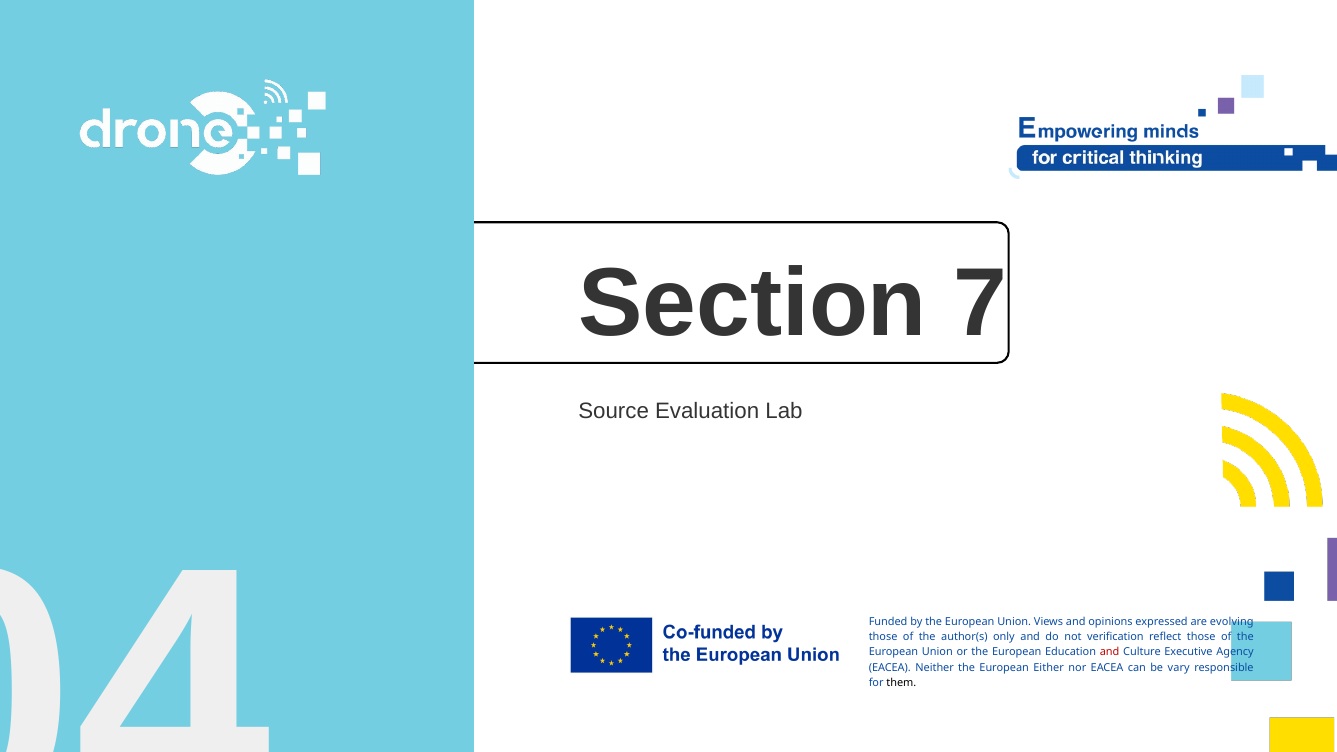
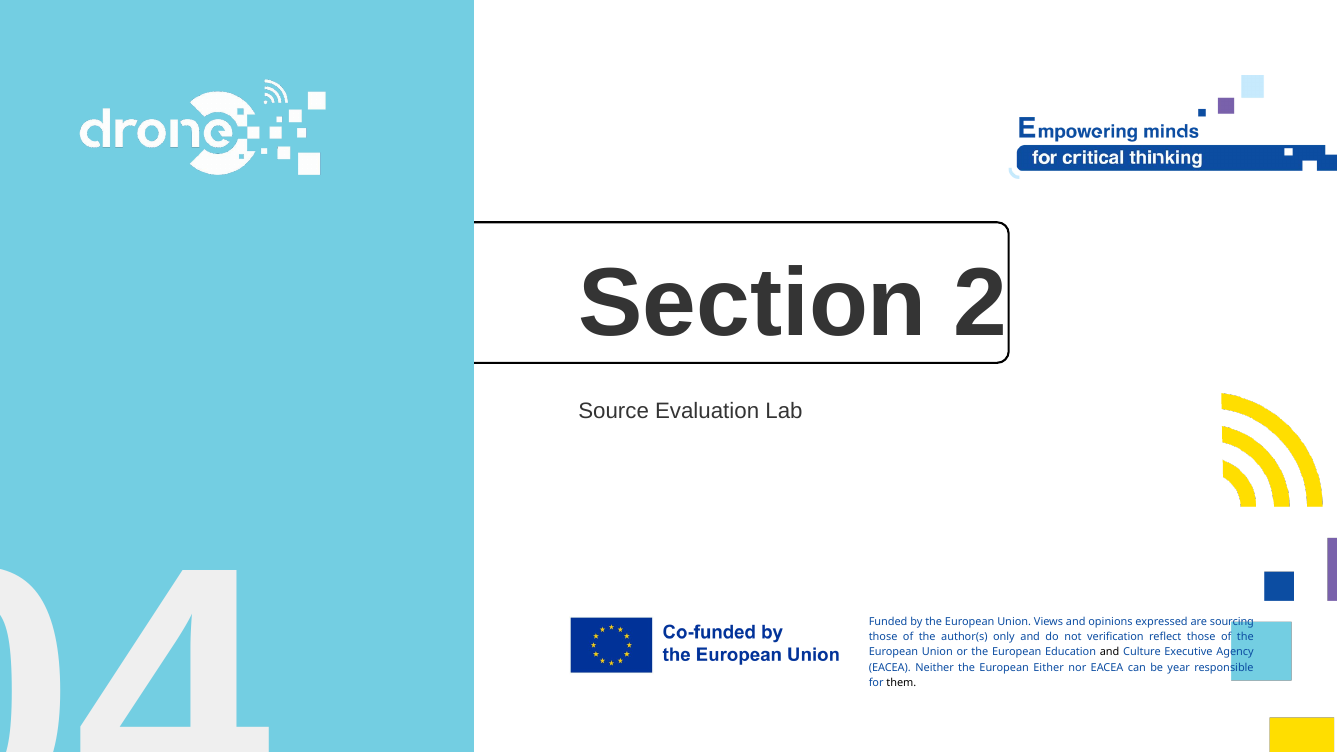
7: 7 -> 2
evolving: evolving -> sourcing
and at (1110, 652) colour: red -> black
vary: vary -> year
